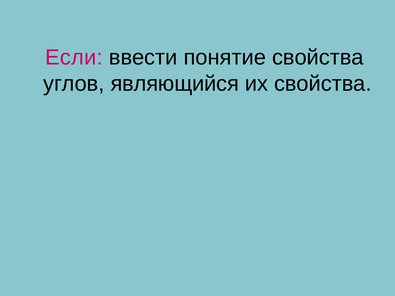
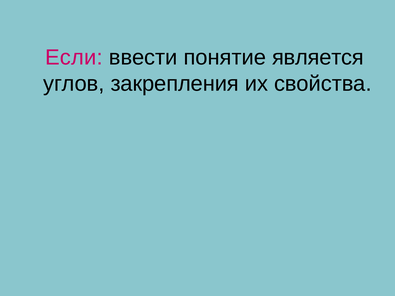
понятие свойства: свойства -> является
являющийся: являющийся -> закрепления
